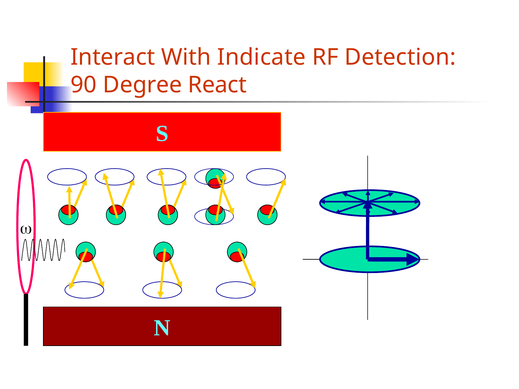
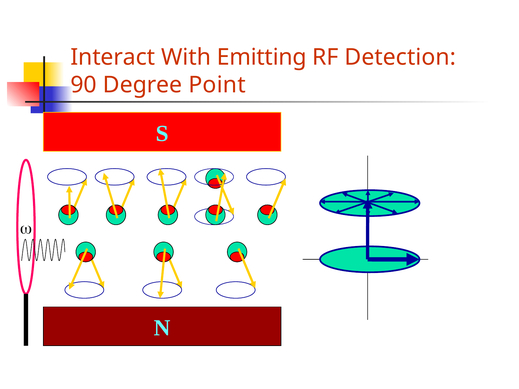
Indicate: Indicate -> Emitting
React: React -> Point
